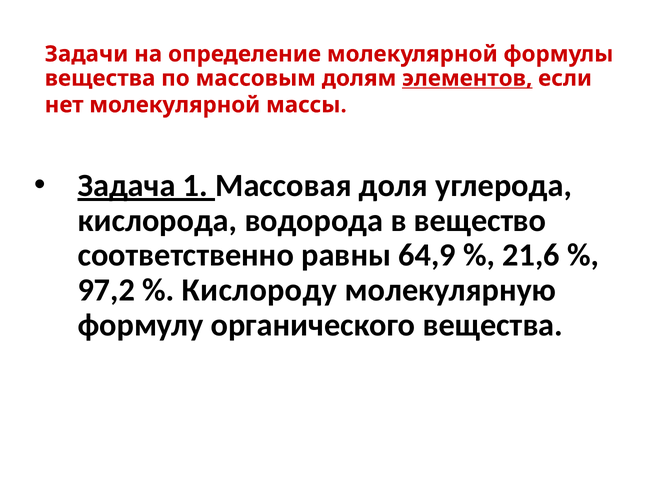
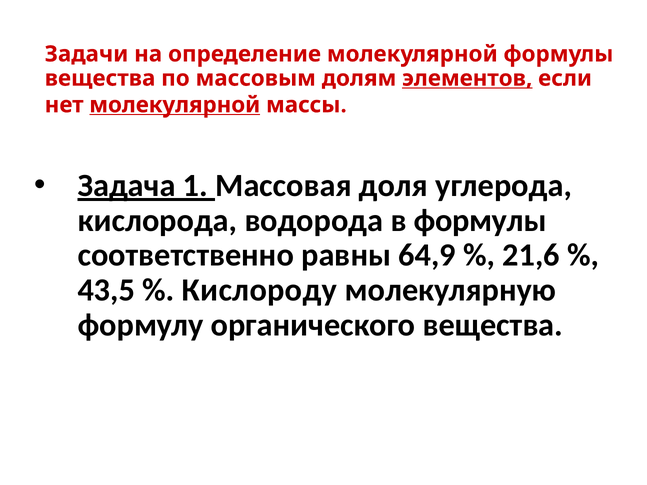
молекулярной at (175, 105) underline: none -> present
в вещество: вещество -> формулы
97,2: 97,2 -> 43,5
